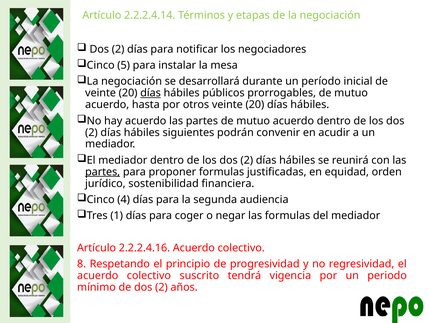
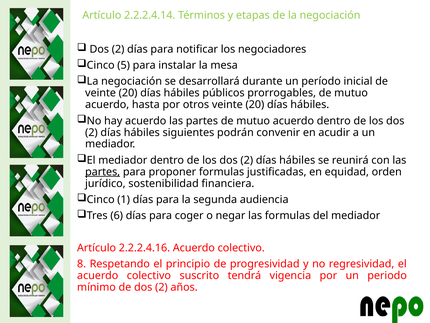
días at (151, 93) underline: present -> none
4: 4 -> 1
1: 1 -> 6
